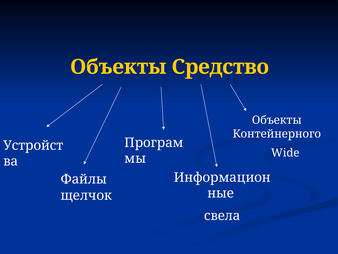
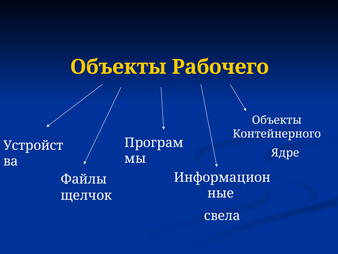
Средство: Средство -> Рабочего
Wide: Wide -> Ядре
